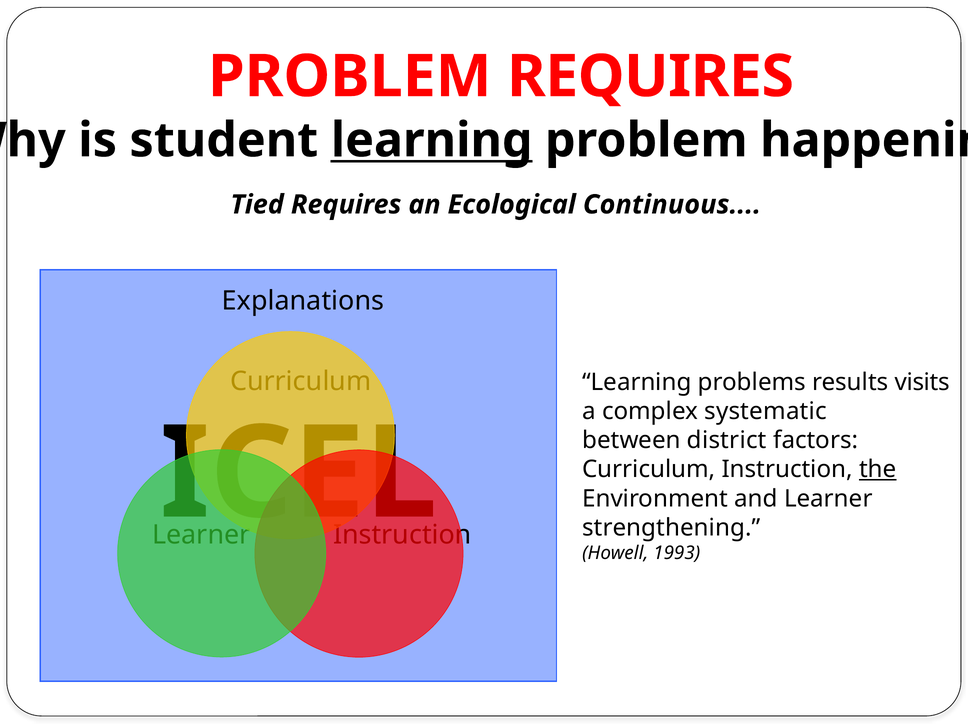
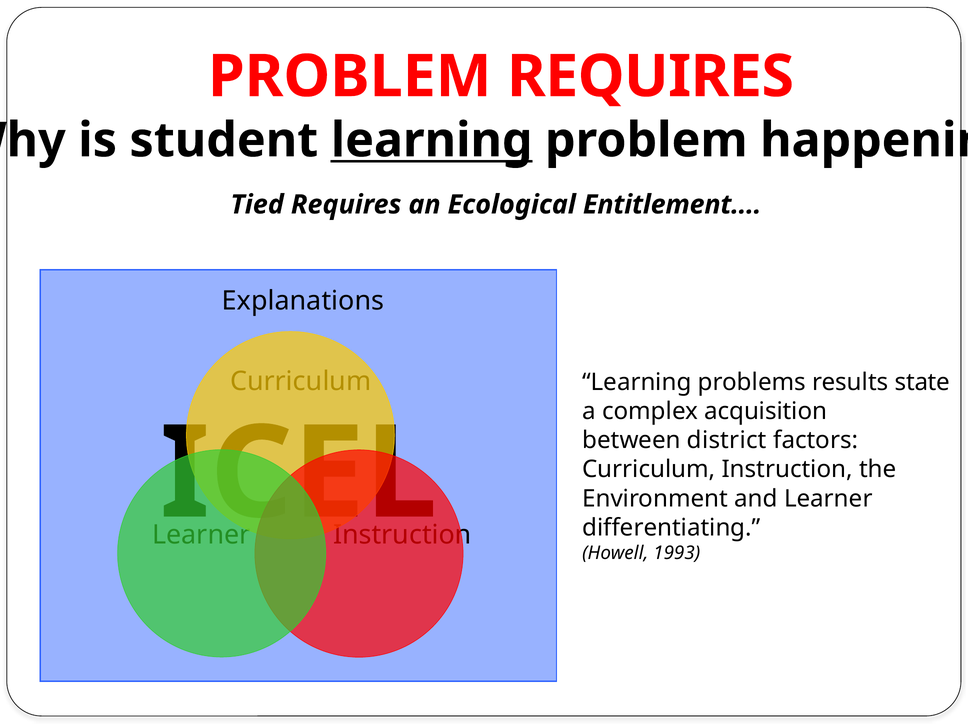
Continuous: Continuous -> Entitlement
visits: visits -> state
systematic: systematic -> acquisition
the underline: present -> none
strengthening: strengthening -> differentiating
